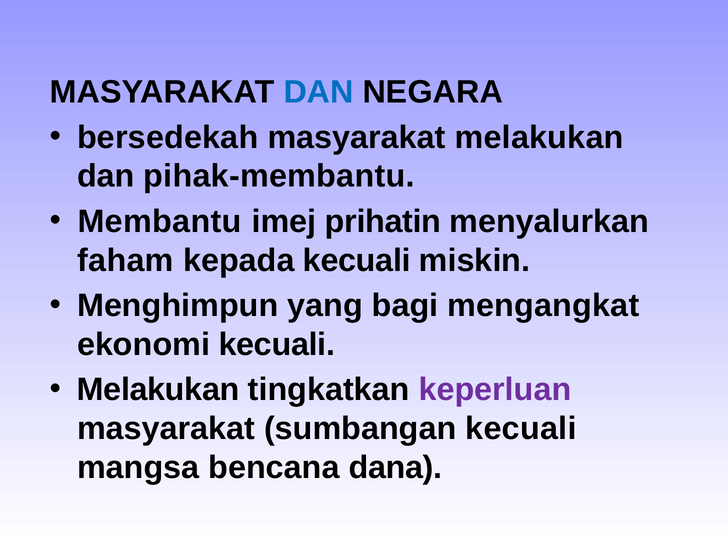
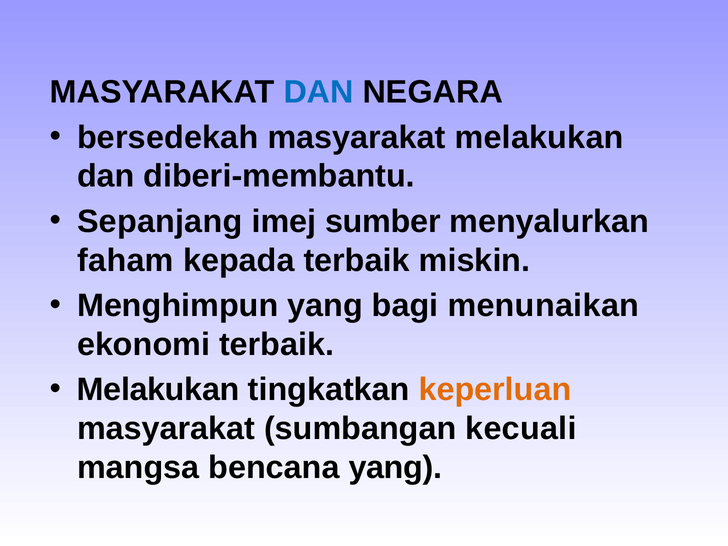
pihak-membantu: pihak-membantu -> diberi-membantu
Membantu: Membantu -> Sepanjang
prihatin: prihatin -> sumber
kepada kecuali: kecuali -> terbaik
mengangkat: mengangkat -> menunaikan
ekonomi kecuali: kecuali -> terbaik
keperluan colour: purple -> orange
bencana dana: dana -> yang
